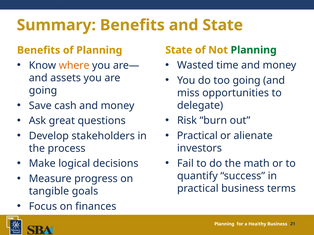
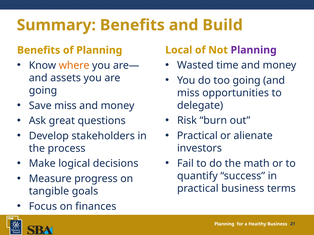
and State: State -> Build
State at (179, 50): State -> Local
Planning at (254, 50) colour: green -> purple
Save cash: cash -> miss
